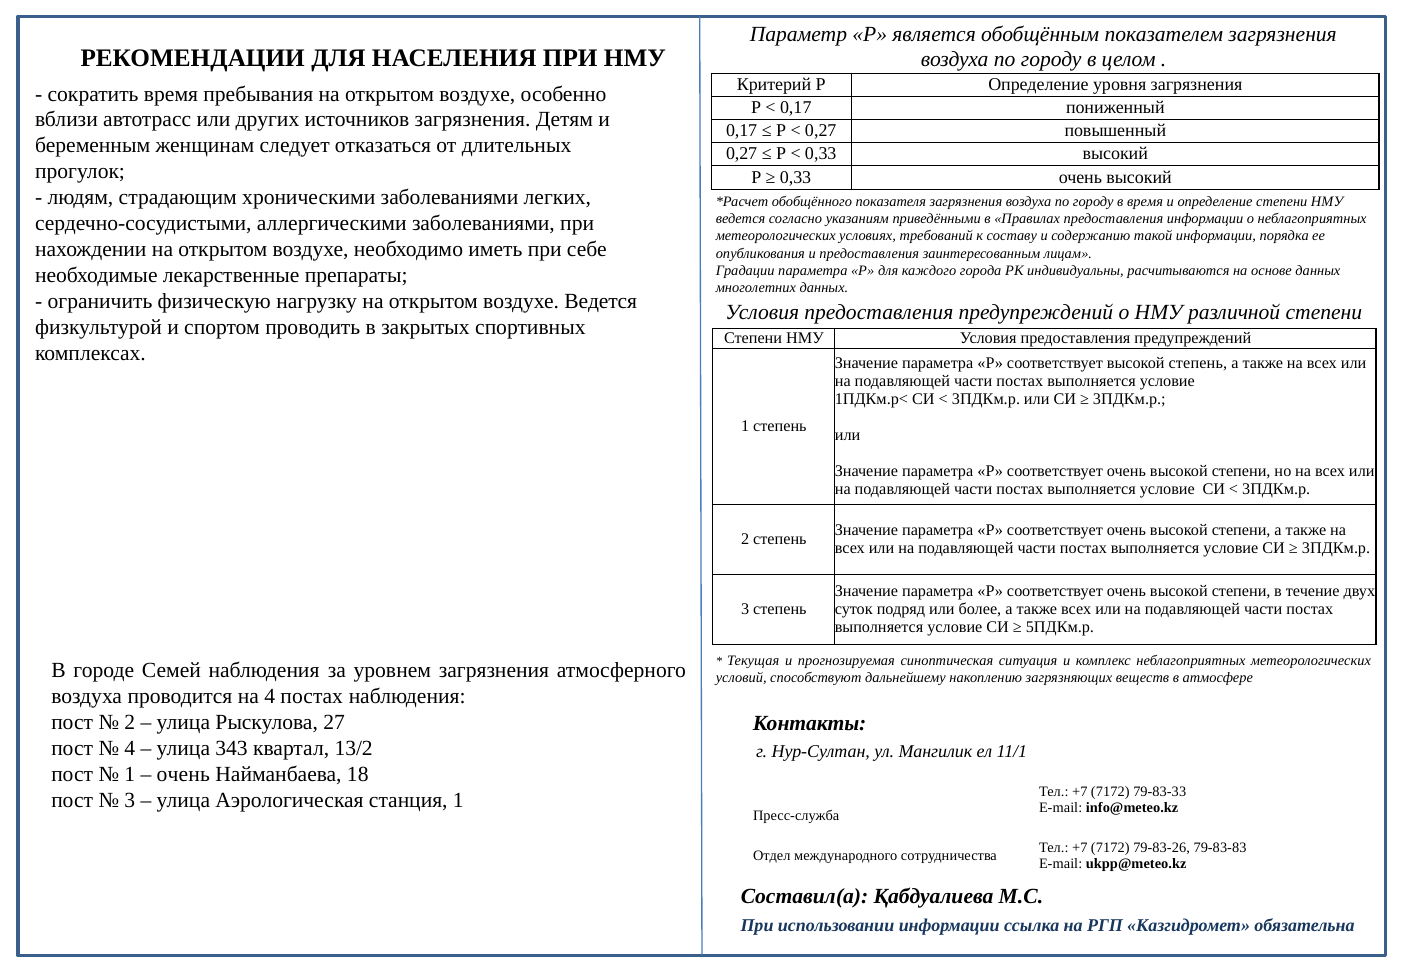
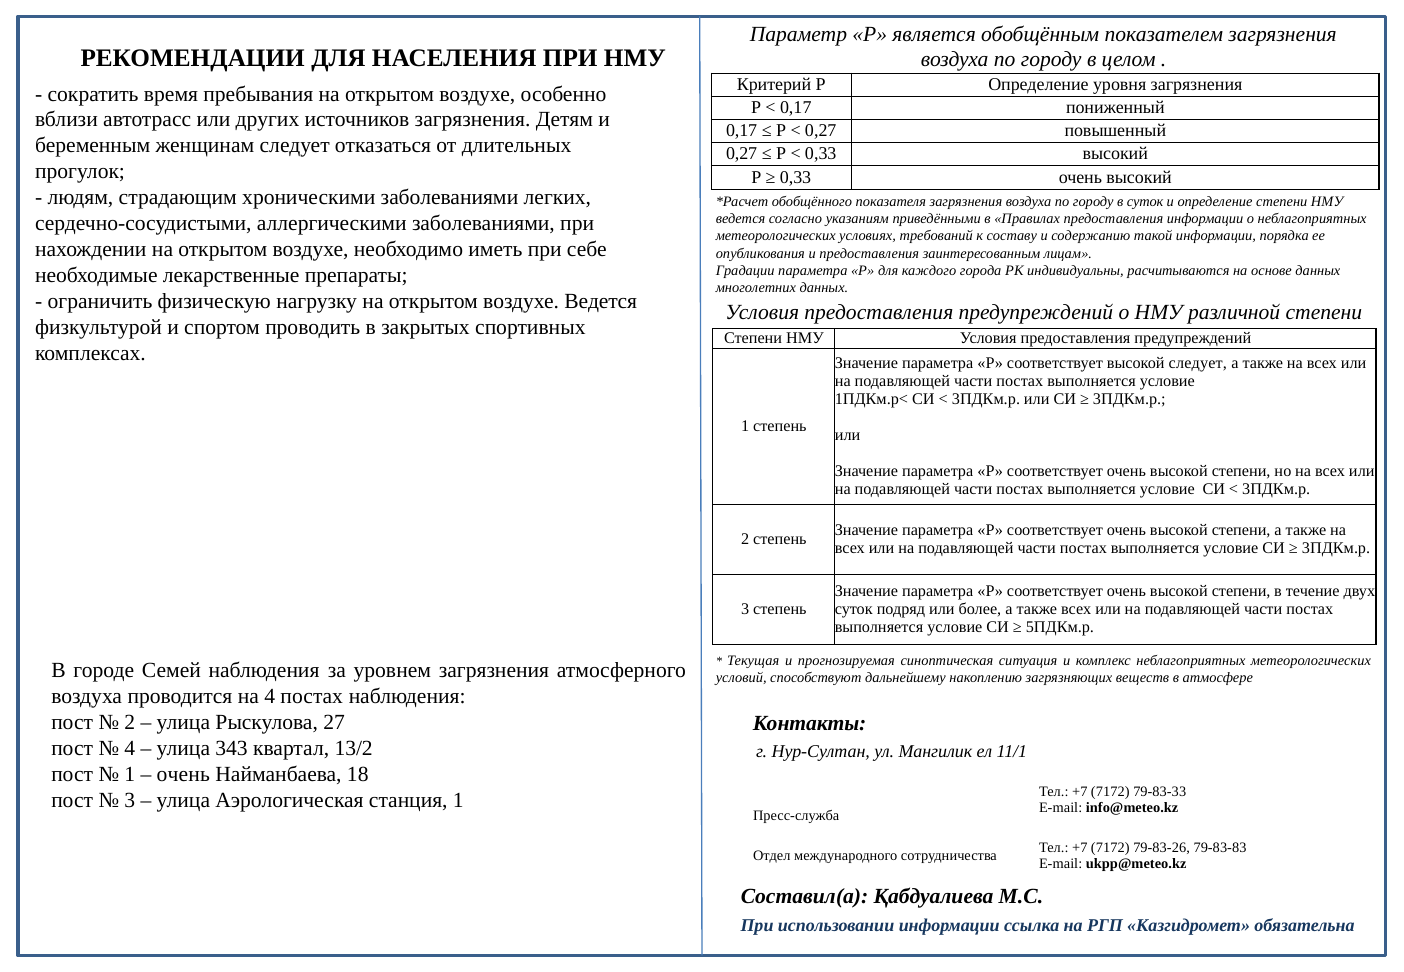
в время: время -> суток
высокой степень: степень -> следует
